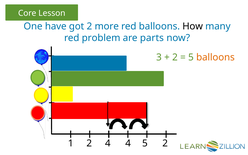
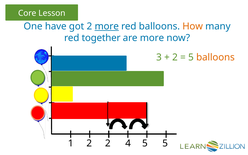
more at (107, 26) underline: none -> present
How colour: black -> orange
problem: problem -> together
are parts: parts -> more
2 4: 4 -> 2
5 2: 2 -> 5
